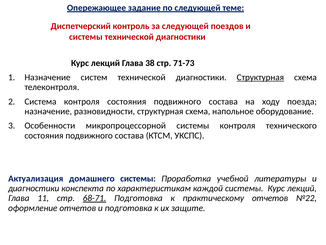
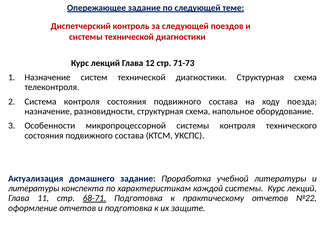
38: 38 -> 12
Структурная at (260, 77) underline: present -> none
домашнего системы: системы -> задание
диагностики at (34, 188): диагностики -> литературы
